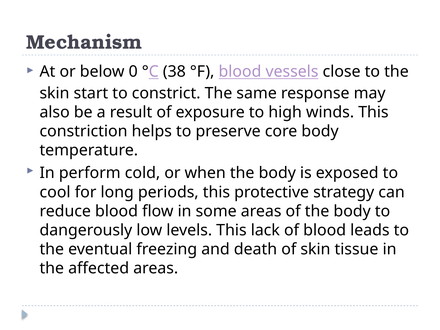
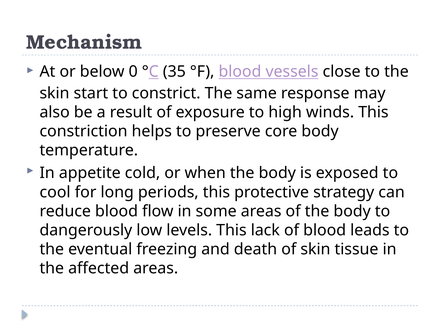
38: 38 -> 35
perform: perform -> appetite
